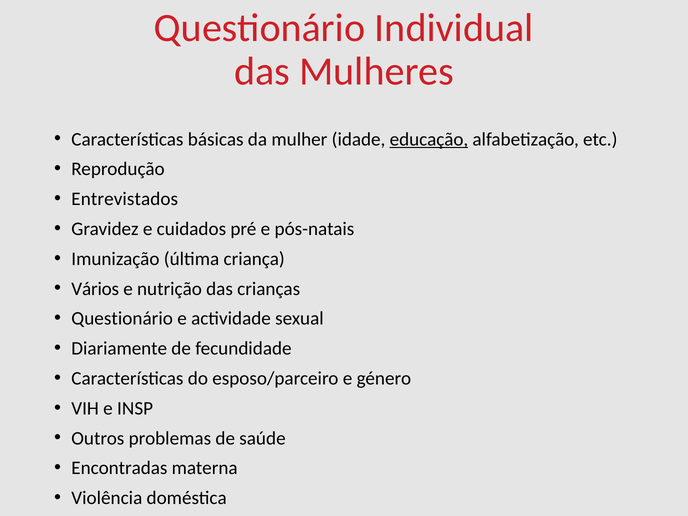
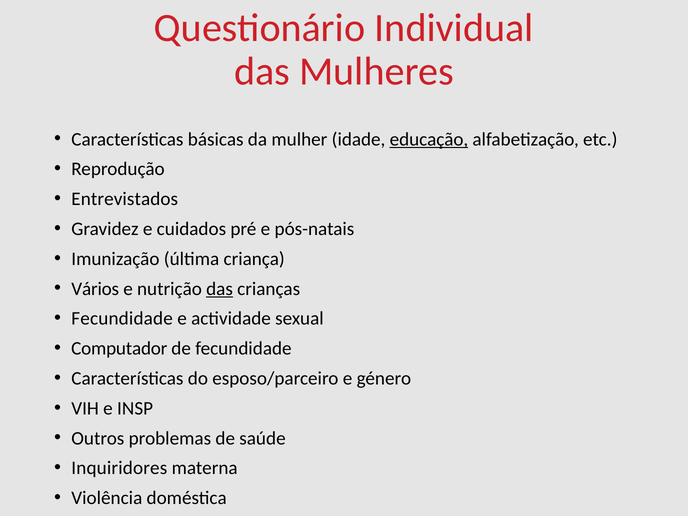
das at (219, 289) underline: none -> present
Questionário at (122, 319): Questionário -> Fecundidade
Diariamente: Diariamente -> Computador
Encontradas: Encontradas -> Inquiridores
